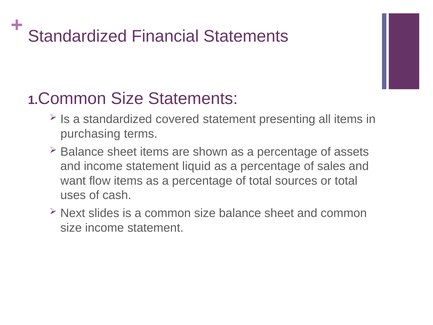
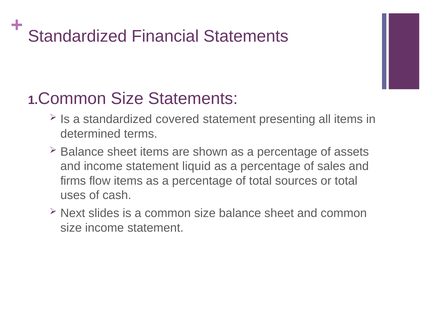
purchasing: purchasing -> determined
want: want -> firms
